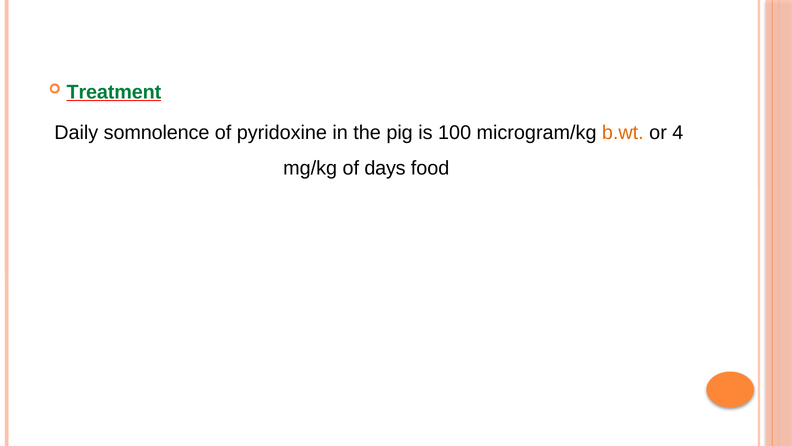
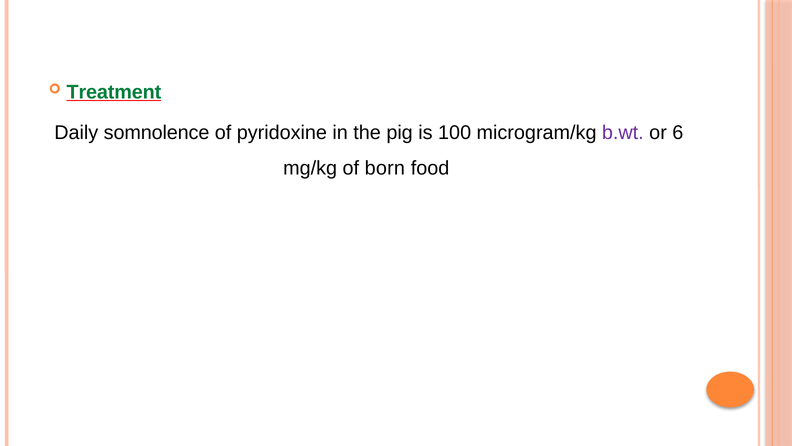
b.wt colour: orange -> purple
4: 4 -> 6
days: days -> born
